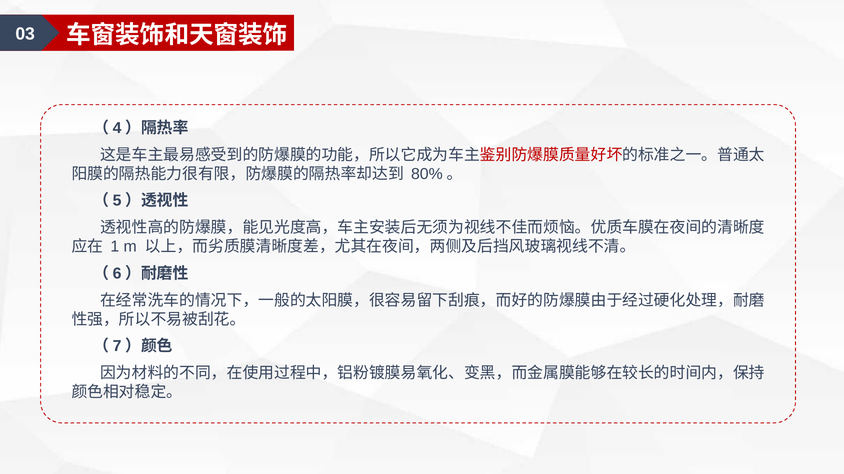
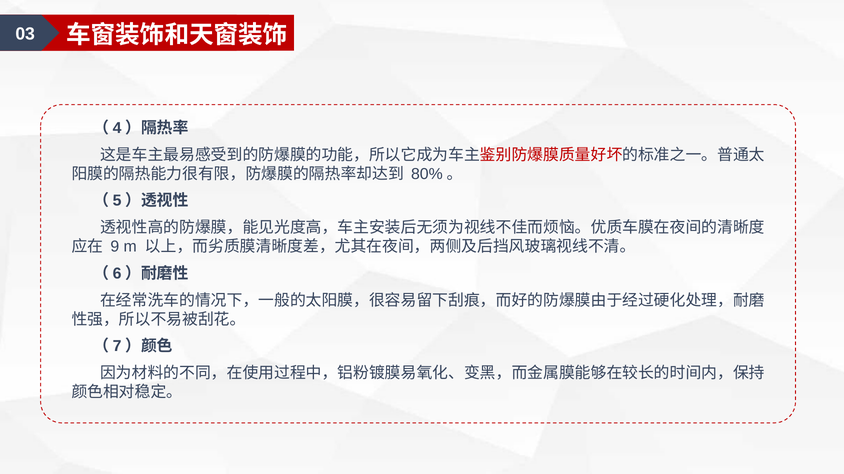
1: 1 -> 9
